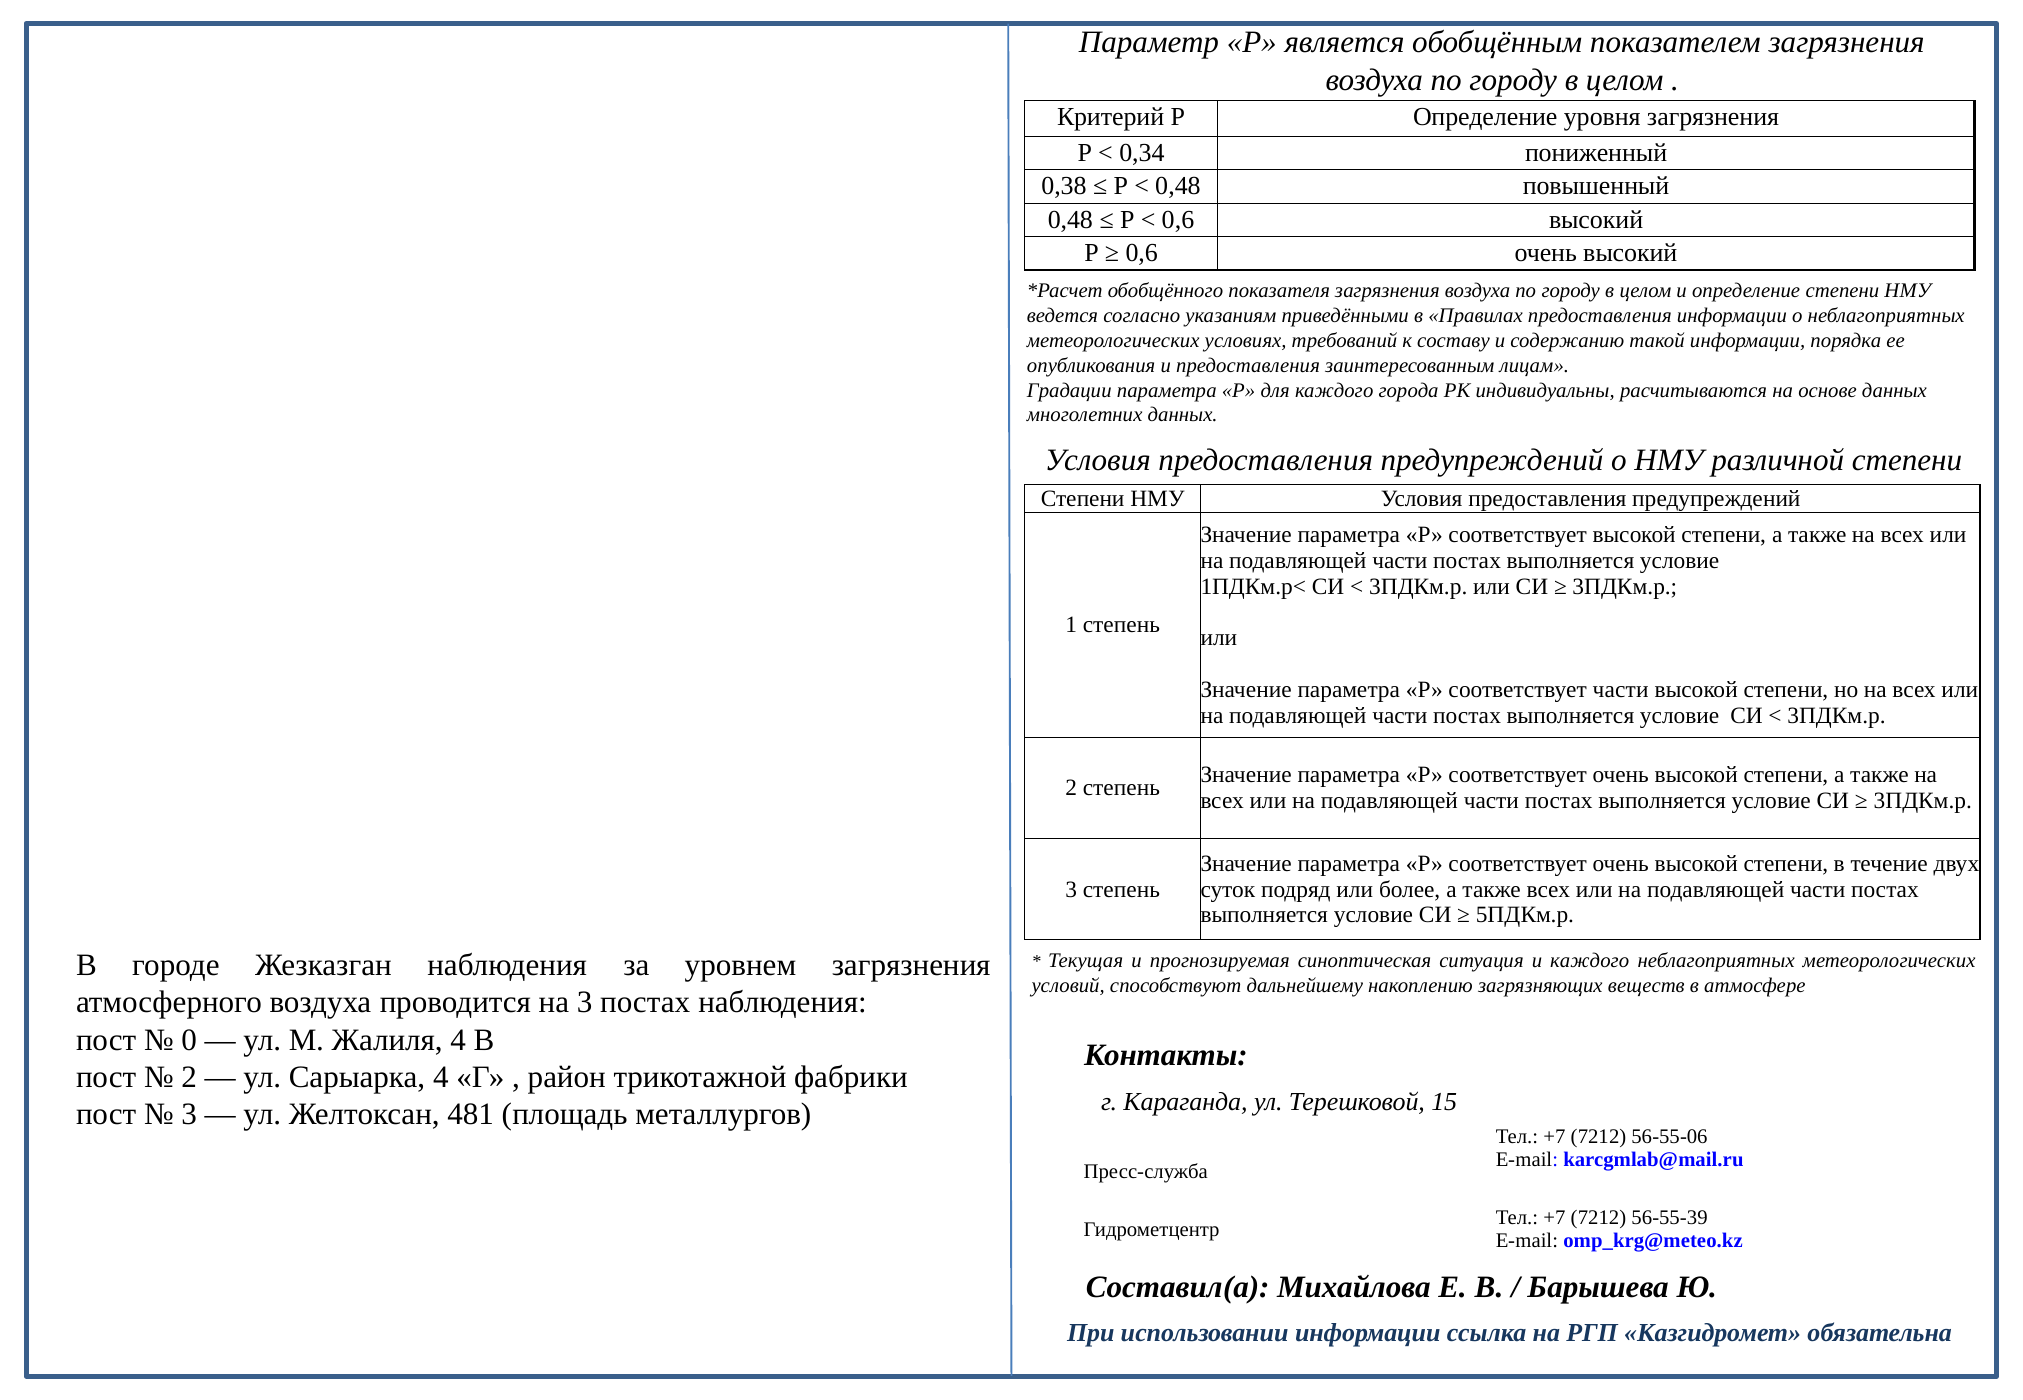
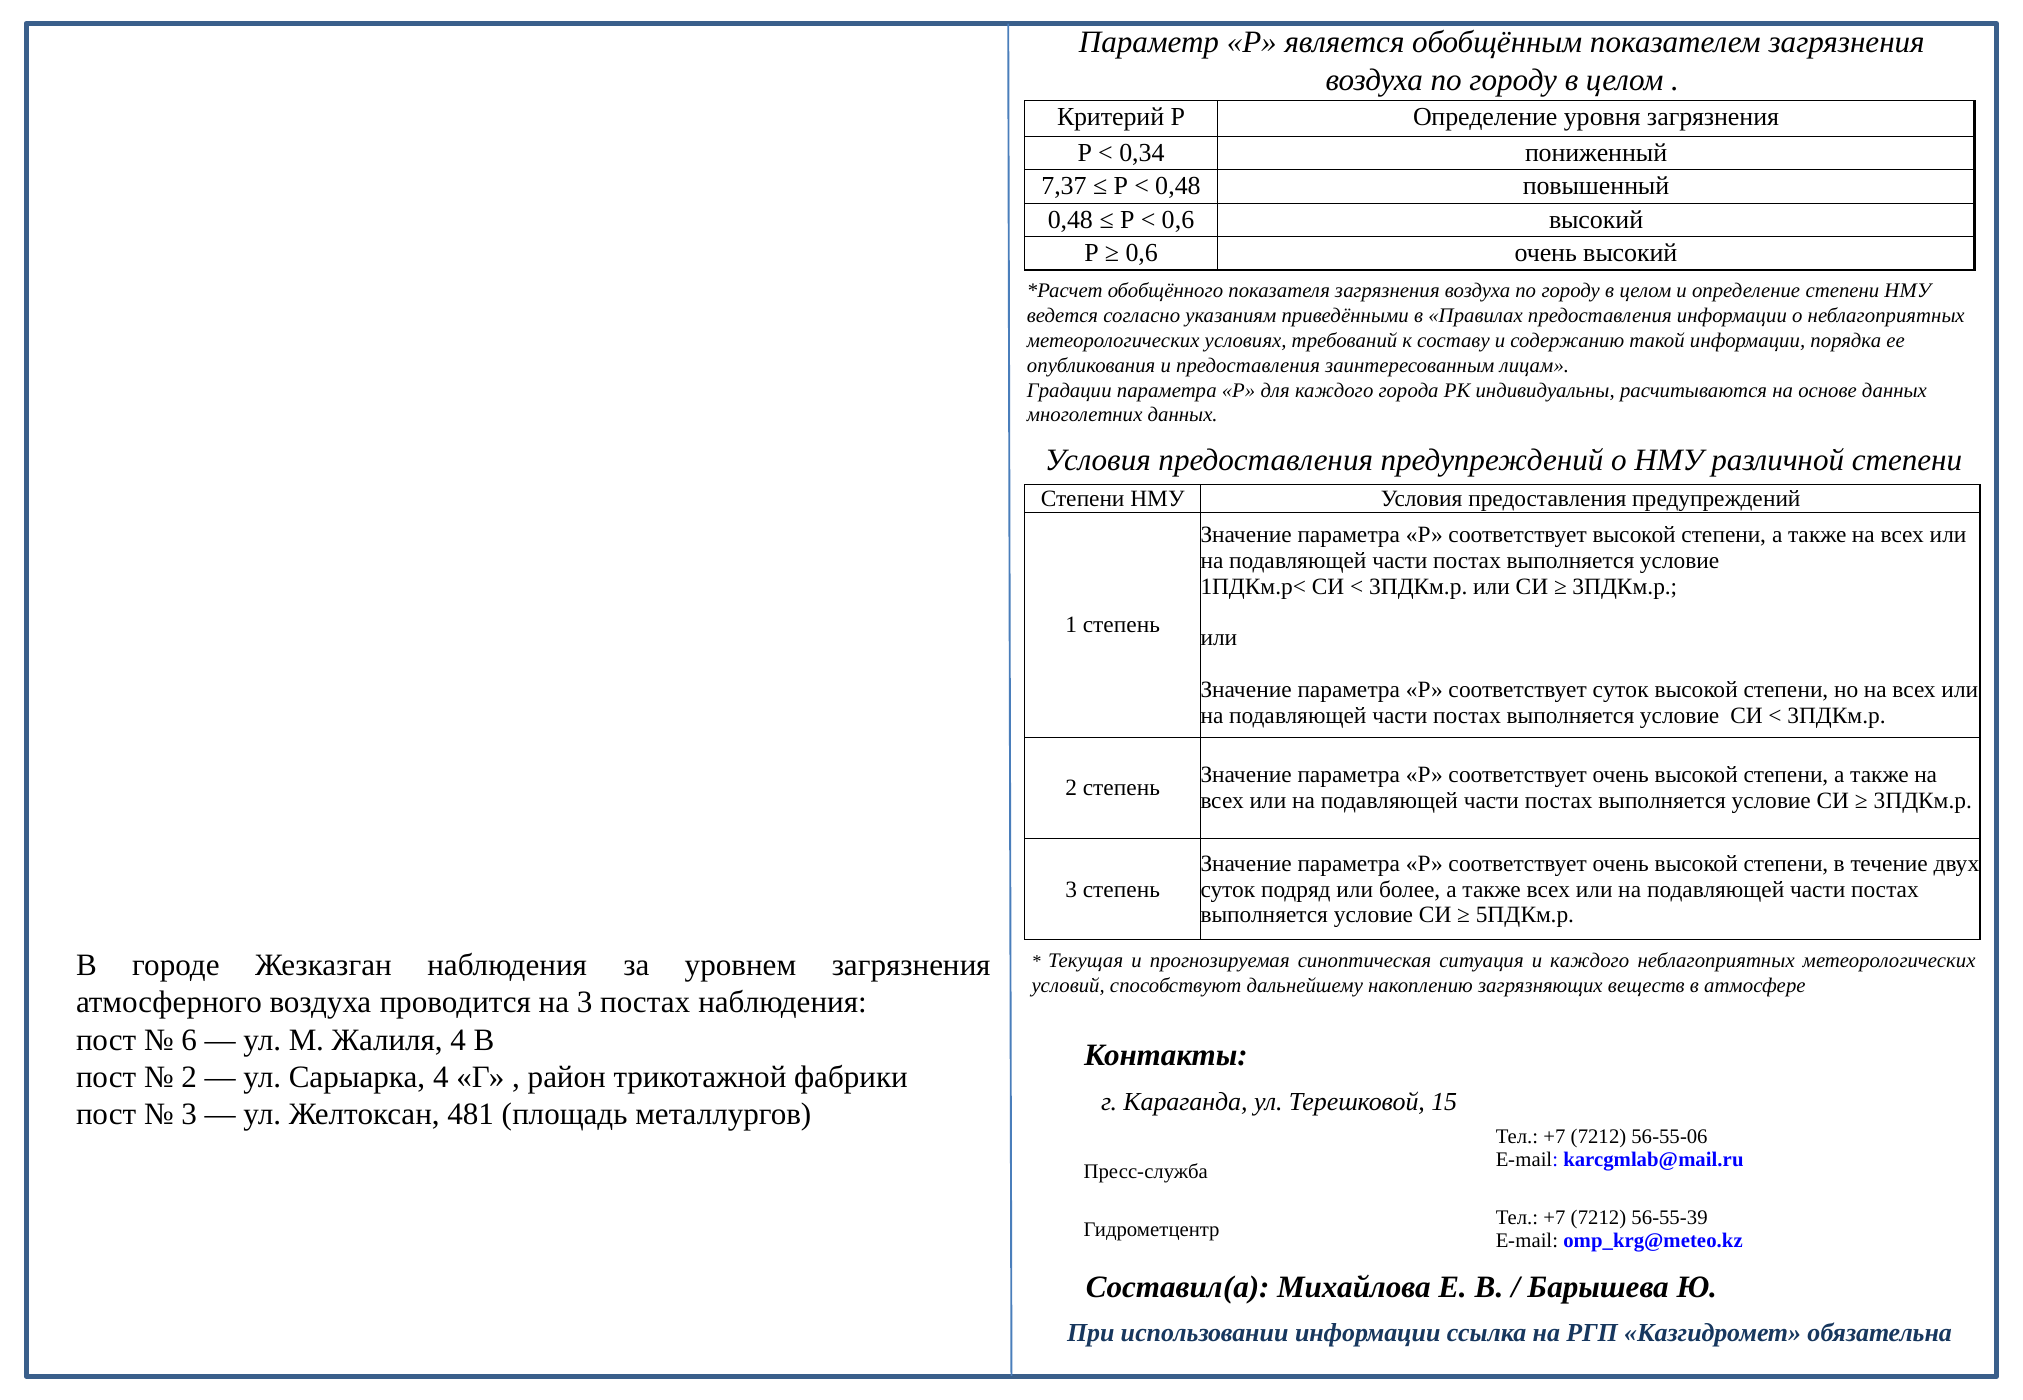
0,38: 0,38 -> 7,37
соответствует части: части -> суток
0: 0 -> 6
